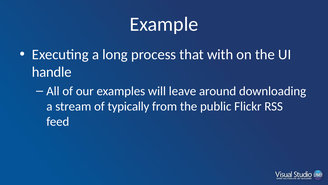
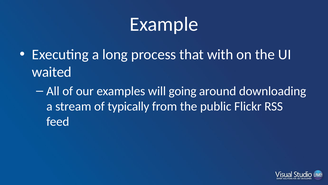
handle: handle -> waited
leave: leave -> going
